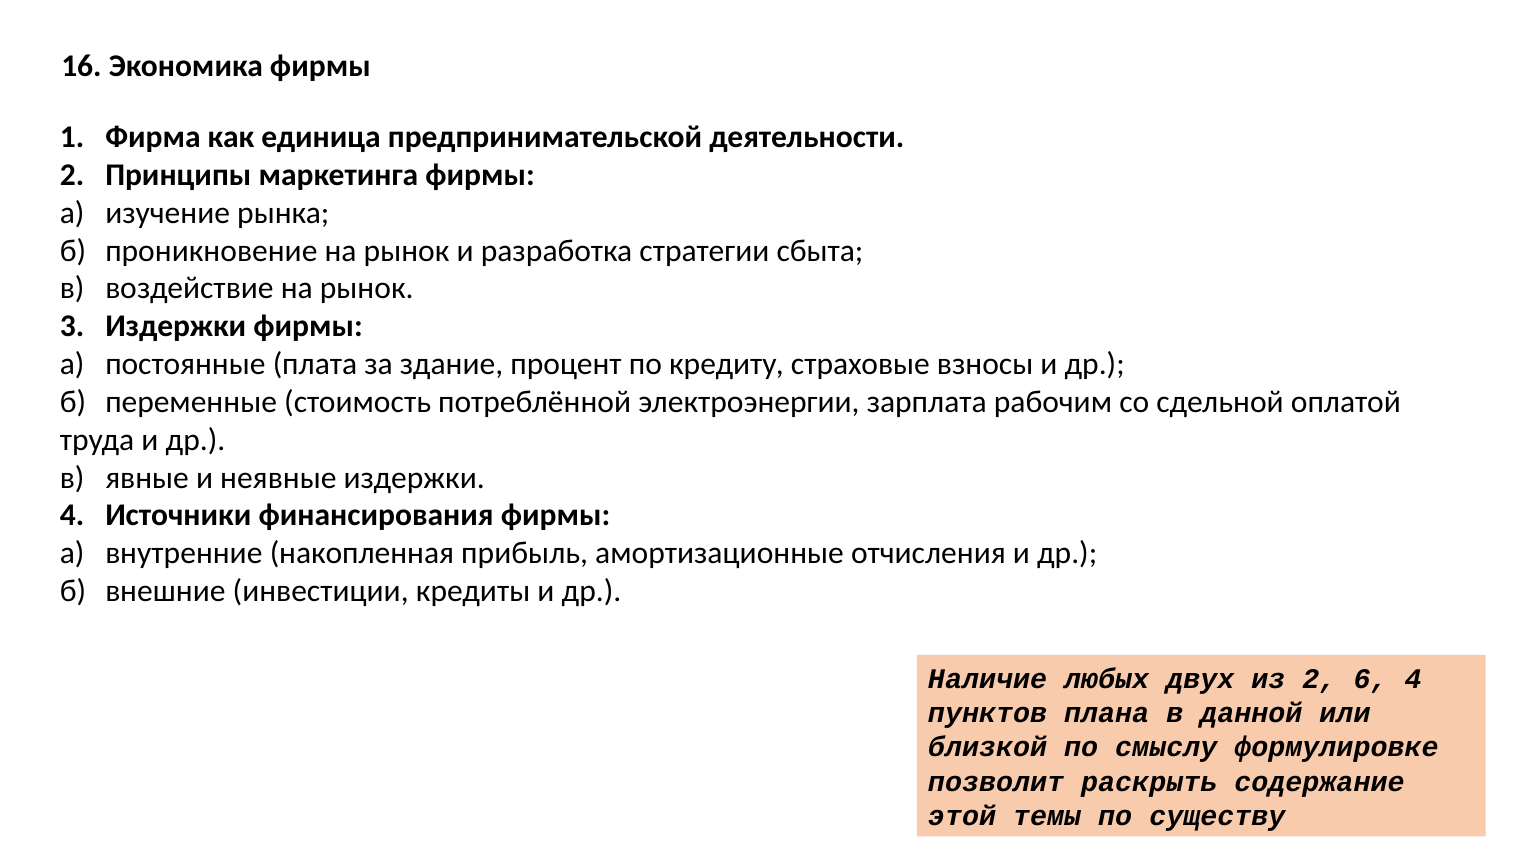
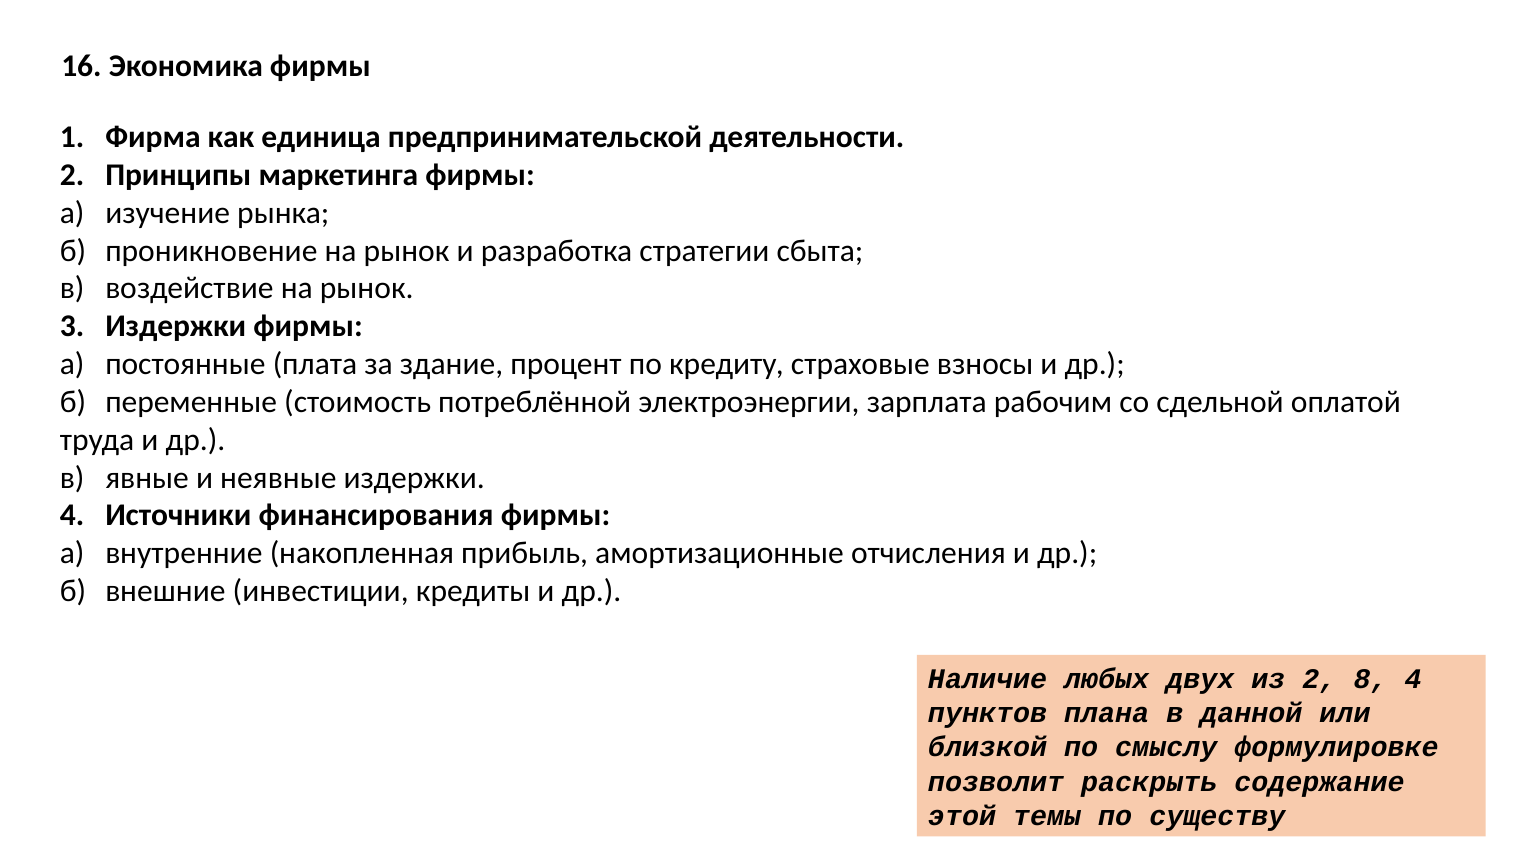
6: 6 -> 8
